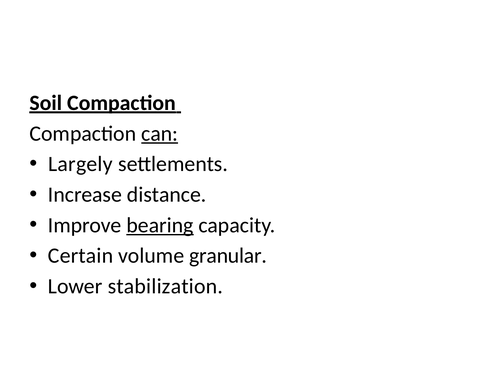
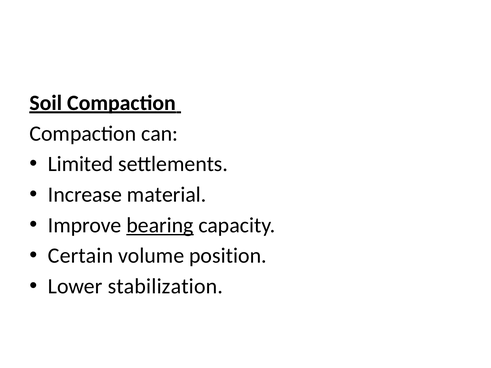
can underline: present -> none
Largely: Largely -> Limited
distance: distance -> material
granular: granular -> position
